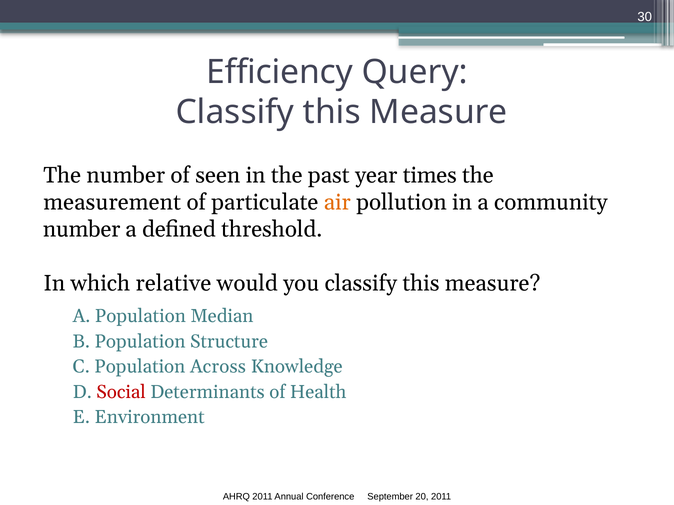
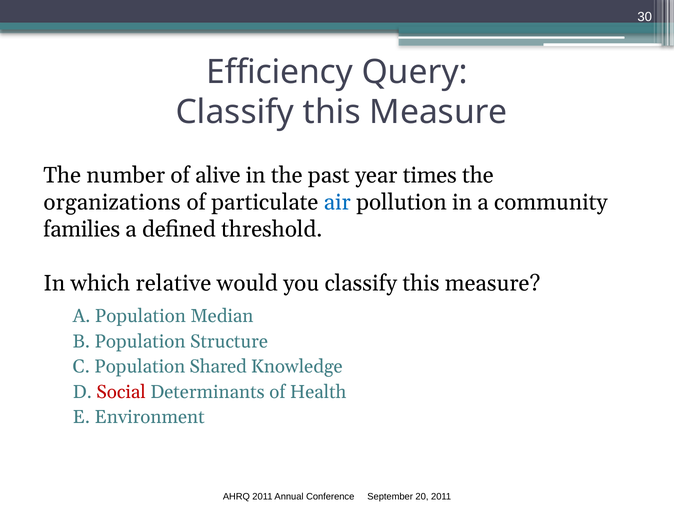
seen: seen -> alive
measurement: measurement -> organizations
air colour: orange -> blue
number at (82, 230): number -> families
Across: Across -> Shared
